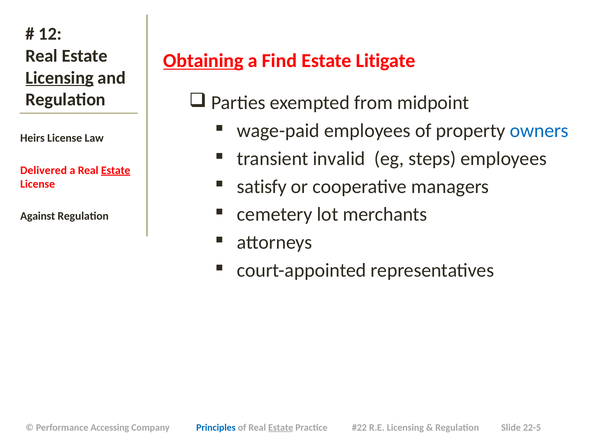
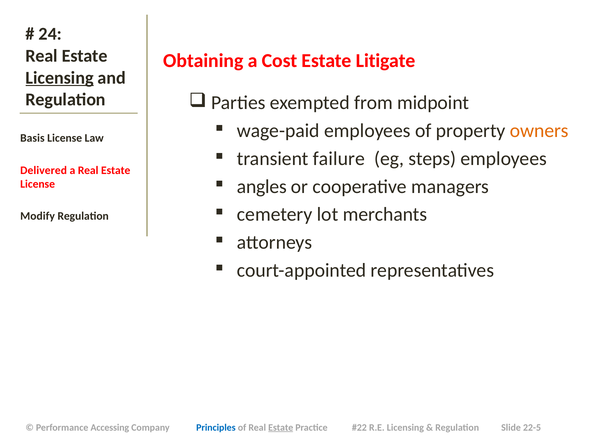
12: 12 -> 24
Obtaining underline: present -> none
Find: Find -> Cost
owners colour: blue -> orange
Heirs: Heirs -> Basis
invalid: invalid -> failure
Estate at (116, 170) underline: present -> none
satisfy: satisfy -> angles
Against: Against -> Modify
